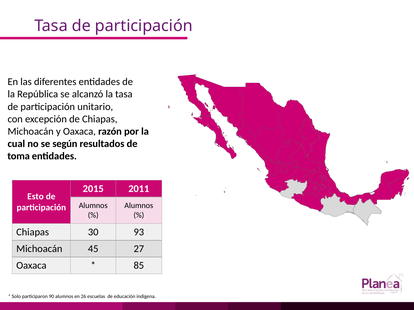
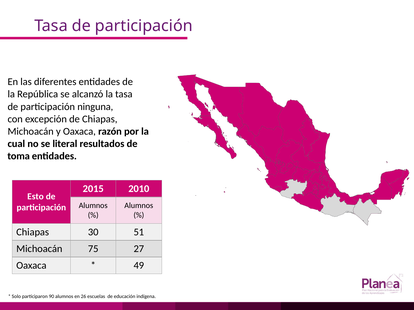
unitario: unitario -> ninguna
según: según -> literal
2011: 2011 -> 2010
93: 93 -> 51
45: 45 -> 75
85: 85 -> 49
